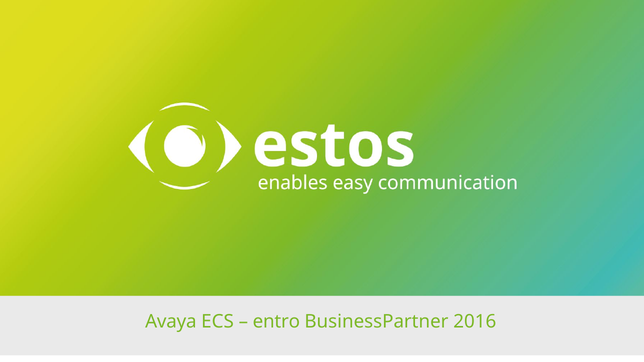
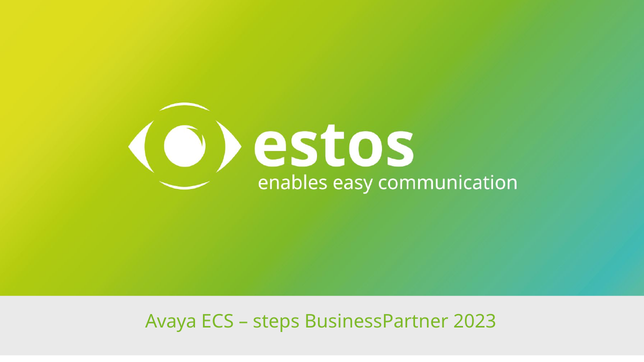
entro: entro -> steps
2016: 2016 -> 2023
